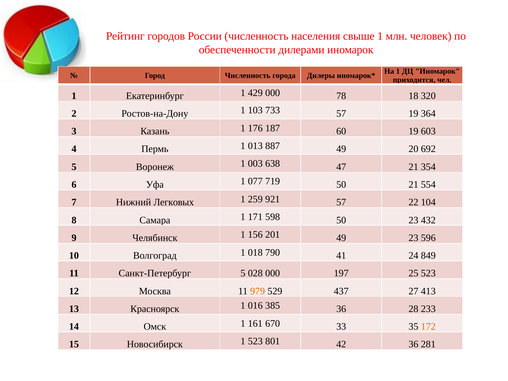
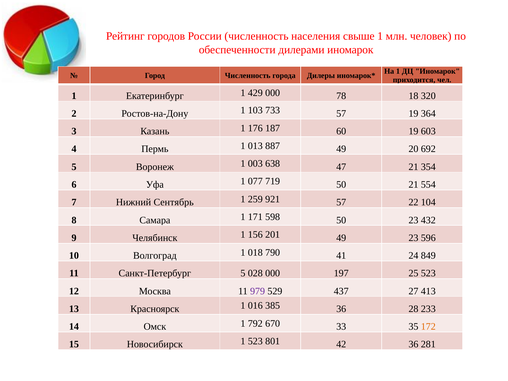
Легковых: Легковых -> Сентябрь
979 colour: orange -> purple
161: 161 -> 792
